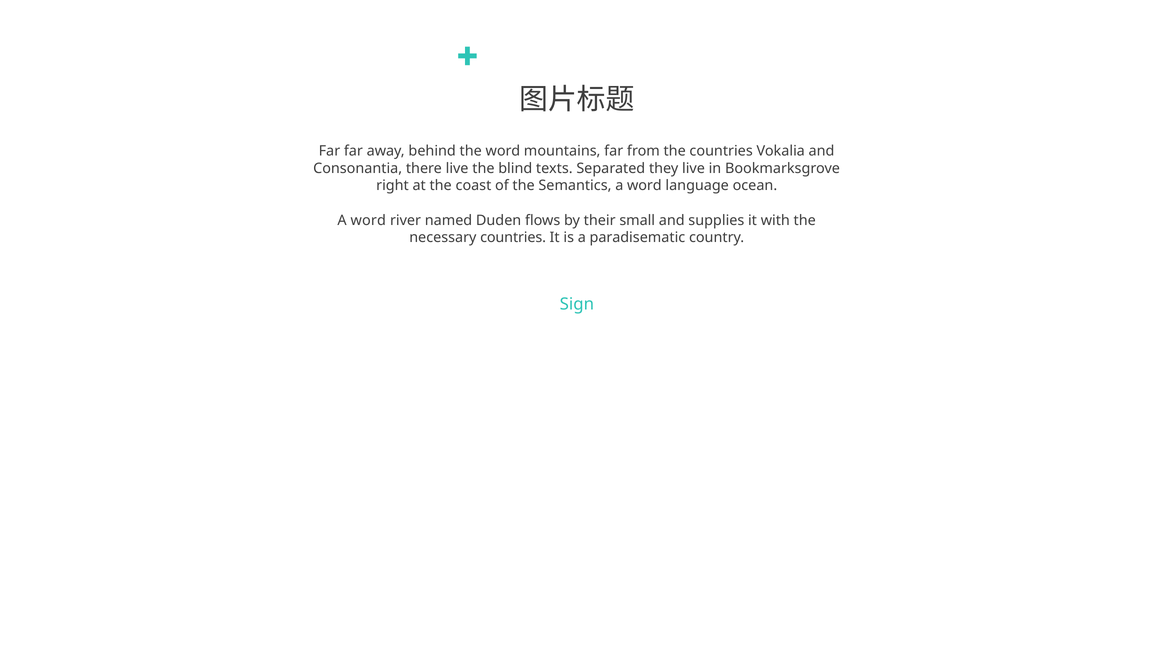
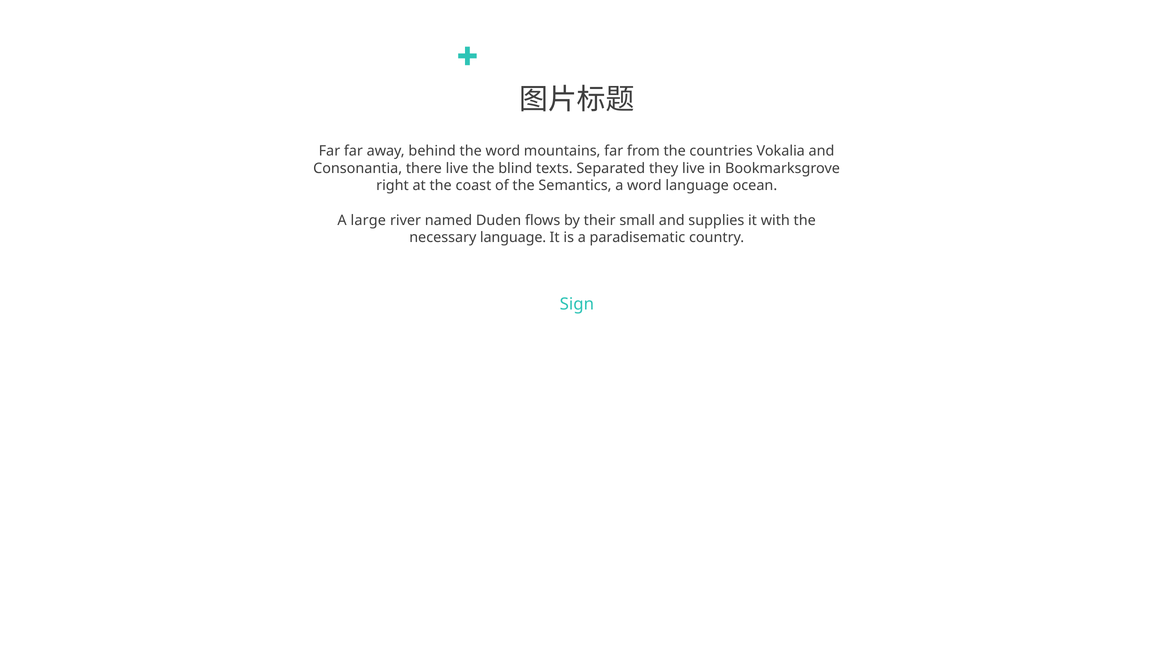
word at (368, 220): word -> large
necessary countries: countries -> language
